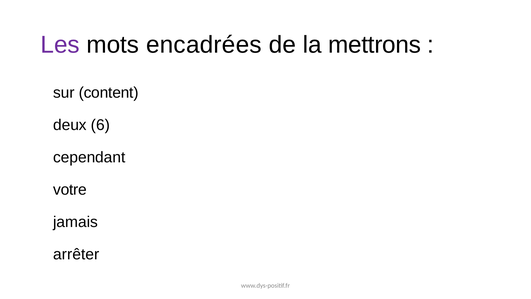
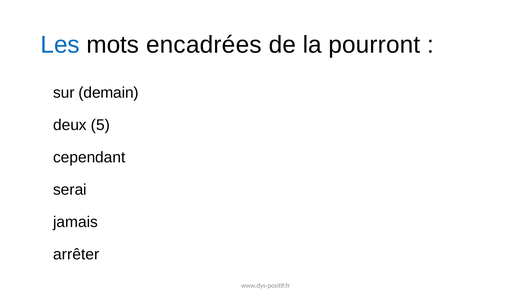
Les colour: purple -> blue
mettrons: mettrons -> pourront
content: content -> demain
6: 6 -> 5
votre: votre -> serai
